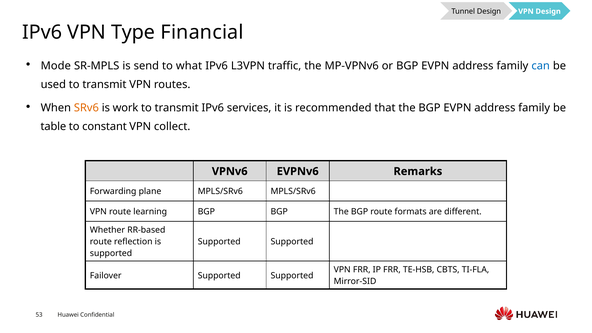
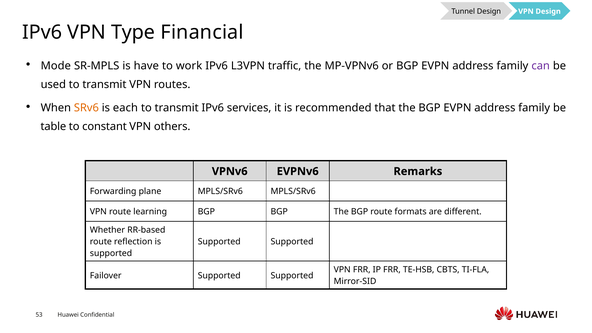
send: send -> have
what: what -> work
can colour: blue -> purple
work: work -> each
collect: collect -> others
